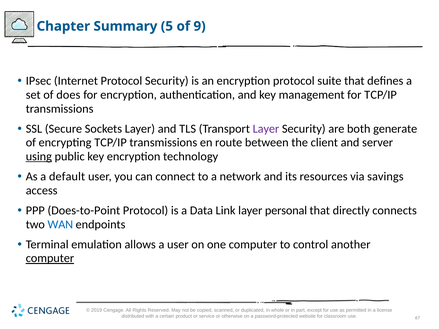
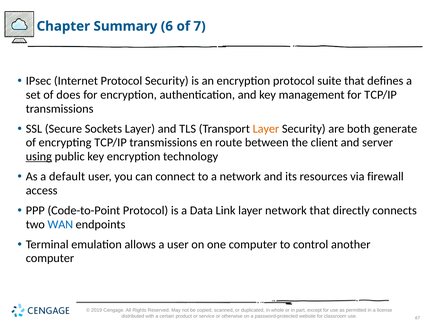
5: 5 -> 6
9: 9 -> 7
Layer at (266, 129) colour: purple -> orange
savings: savings -> firewall
Does-to-Point: Does-to-Point -> Code-to-Point
layer personal: personal -> network
computer at (50, 258) underline: present -> none
